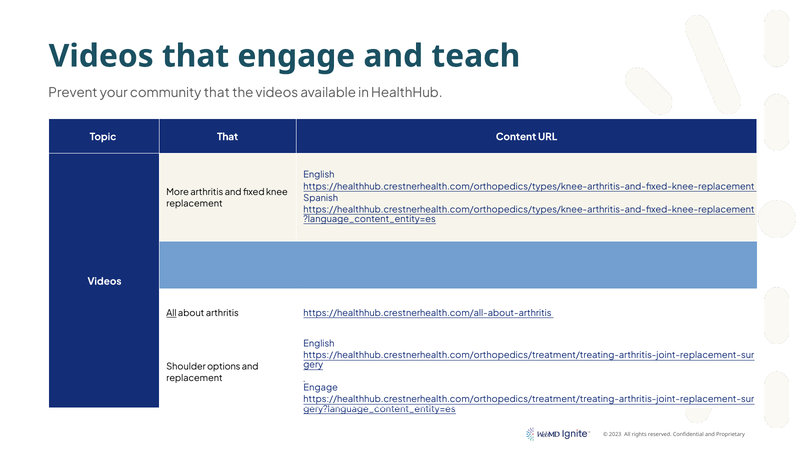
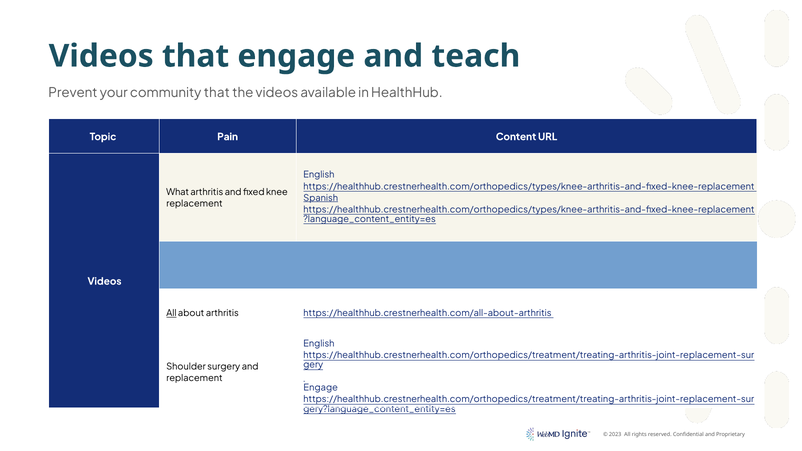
Topic That: That -> Pain
More: More -> What
Spanish underline: none -> present
options: options -> surgery
